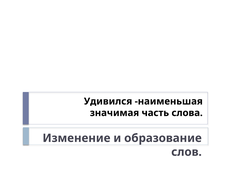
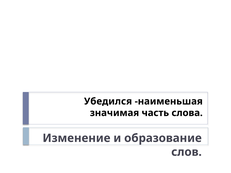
Удивился: Удивился -> Убедился
